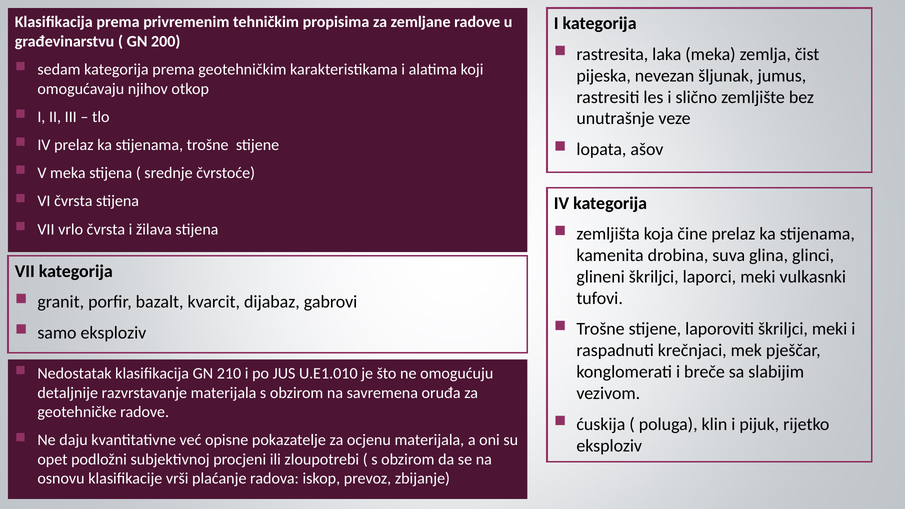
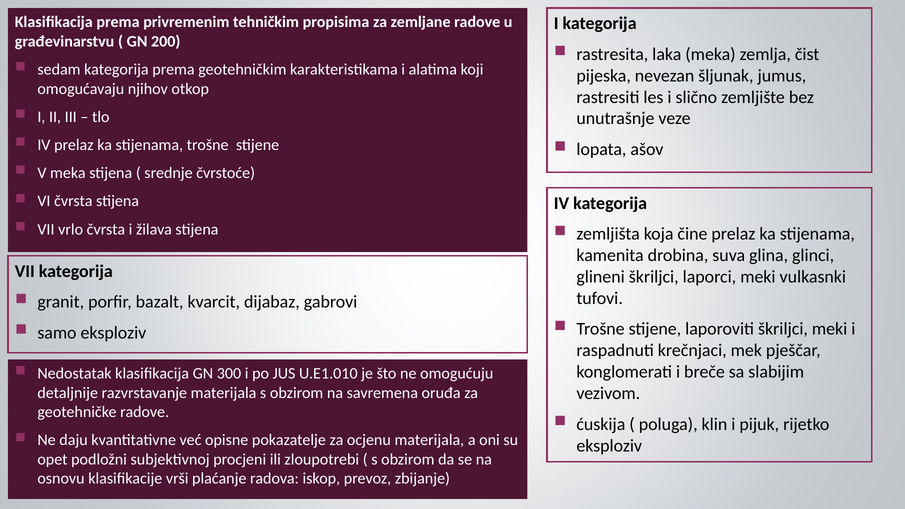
210: 210 -> 300
